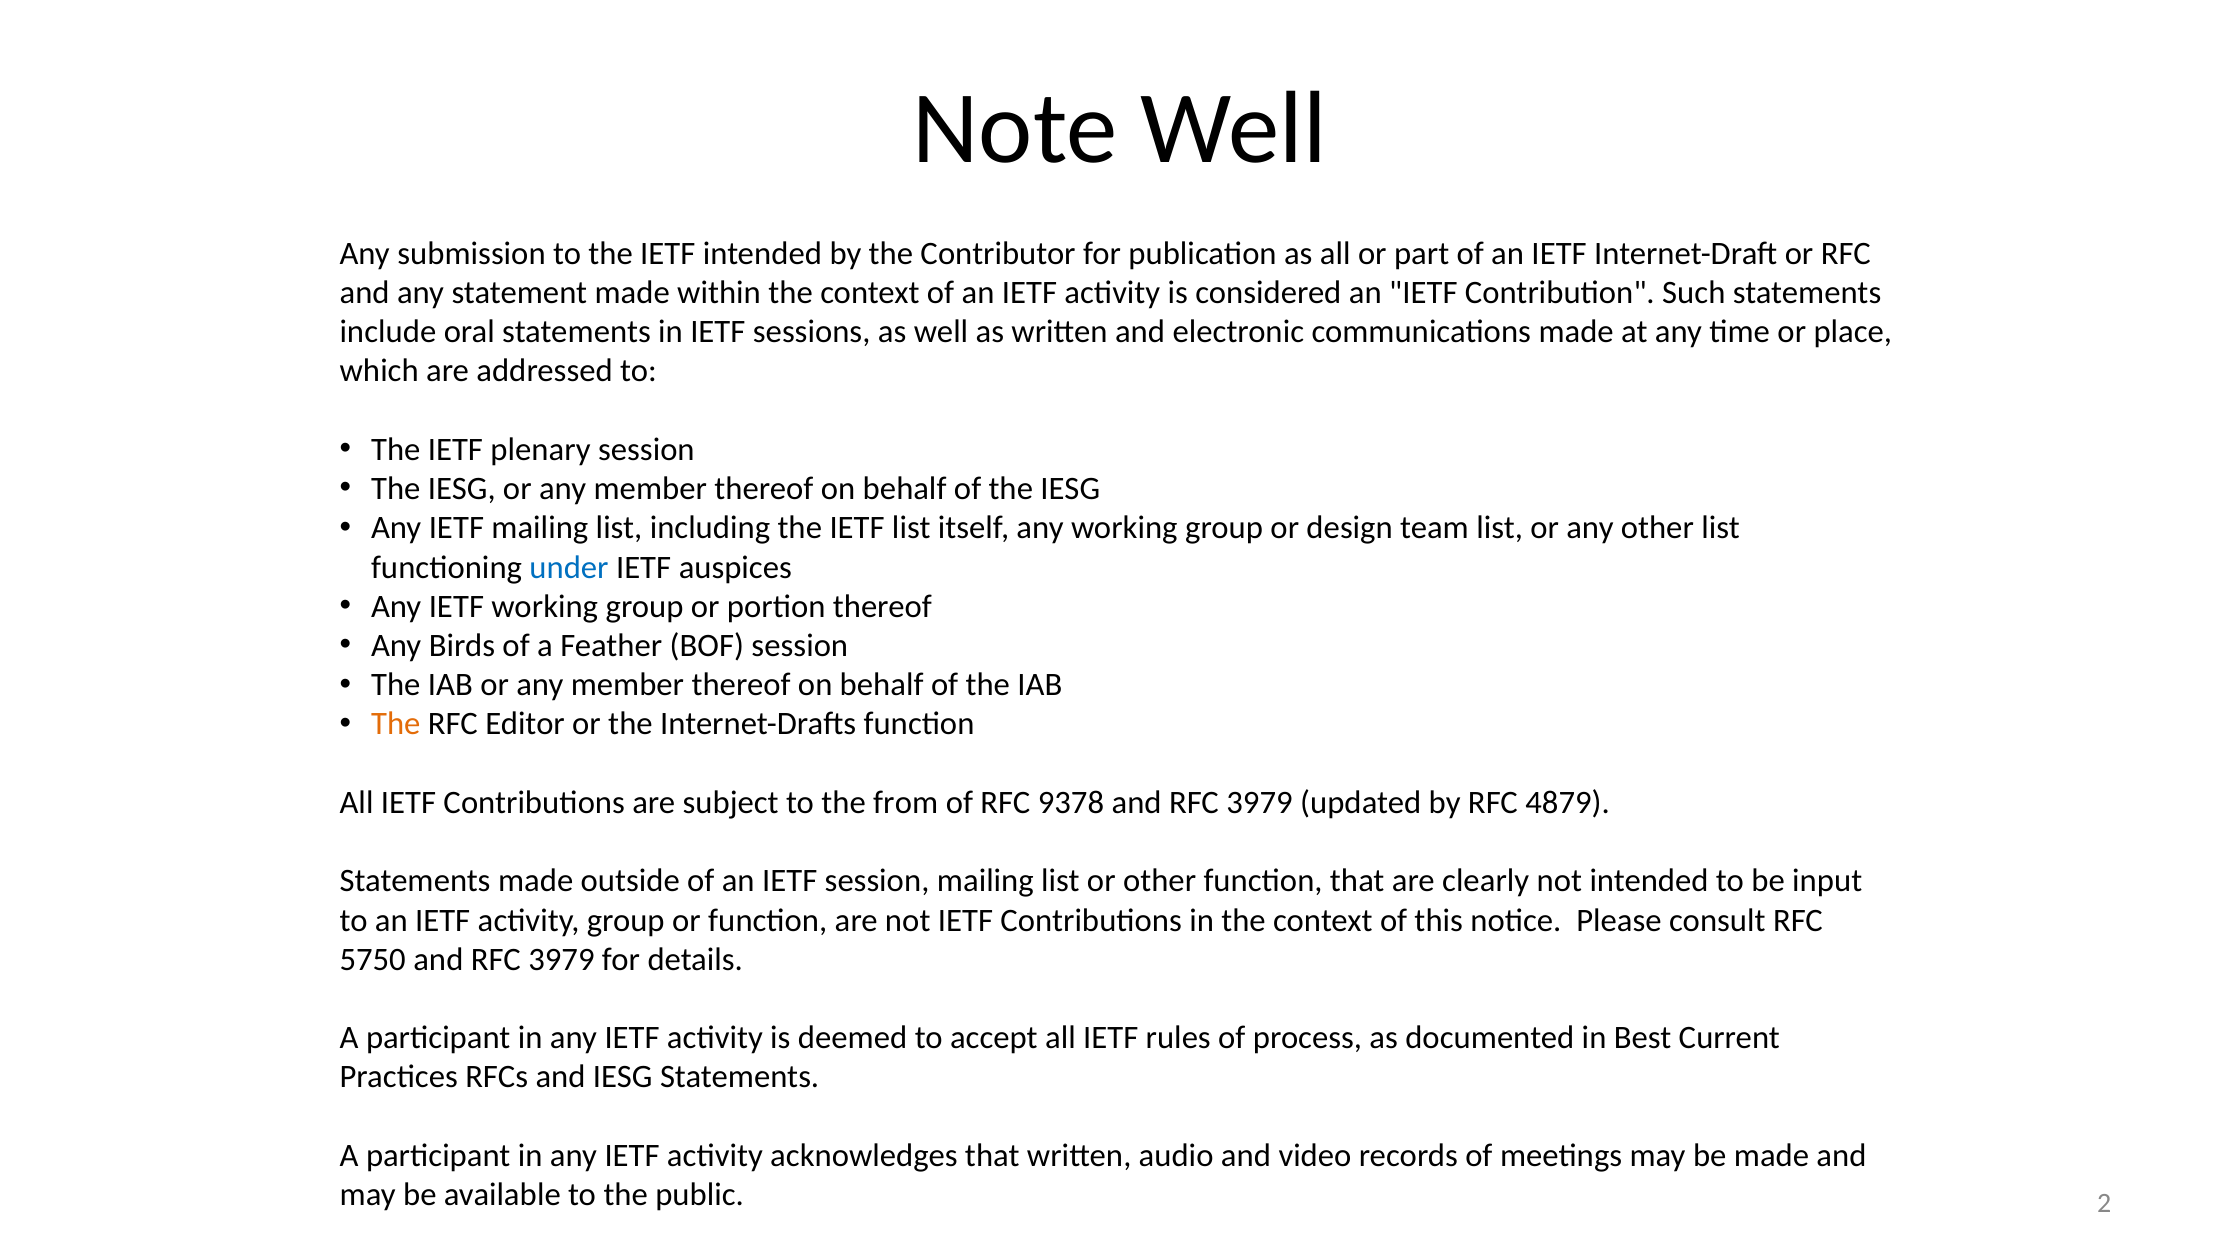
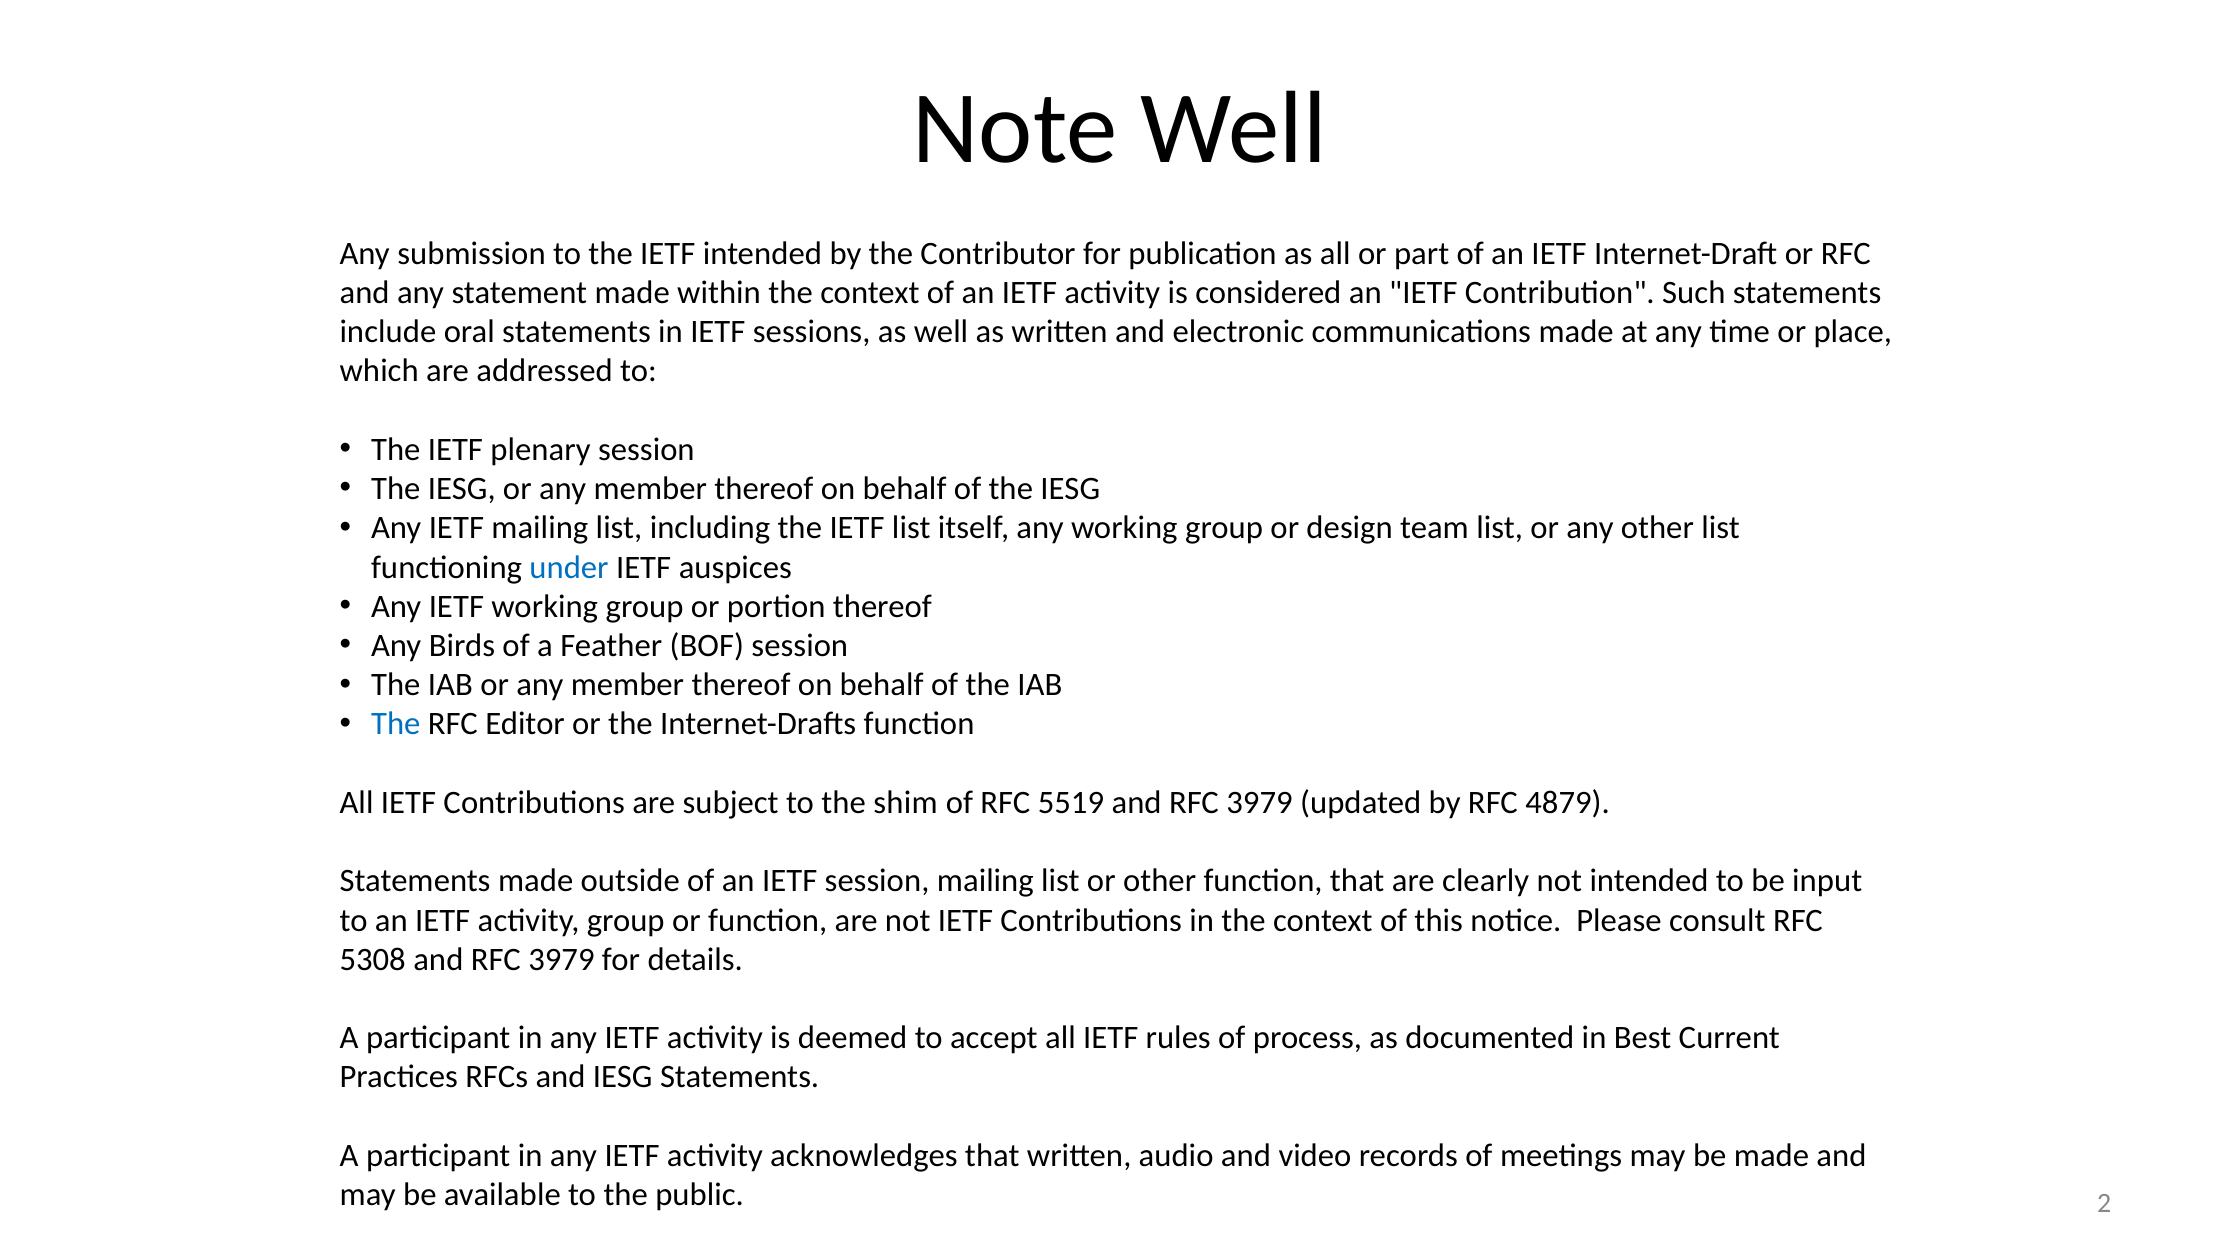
The at (396, 724) colour: orange -> blue
from: from -> shim
9378: 9378 -> 5519
5750: 5750 -> 5308
